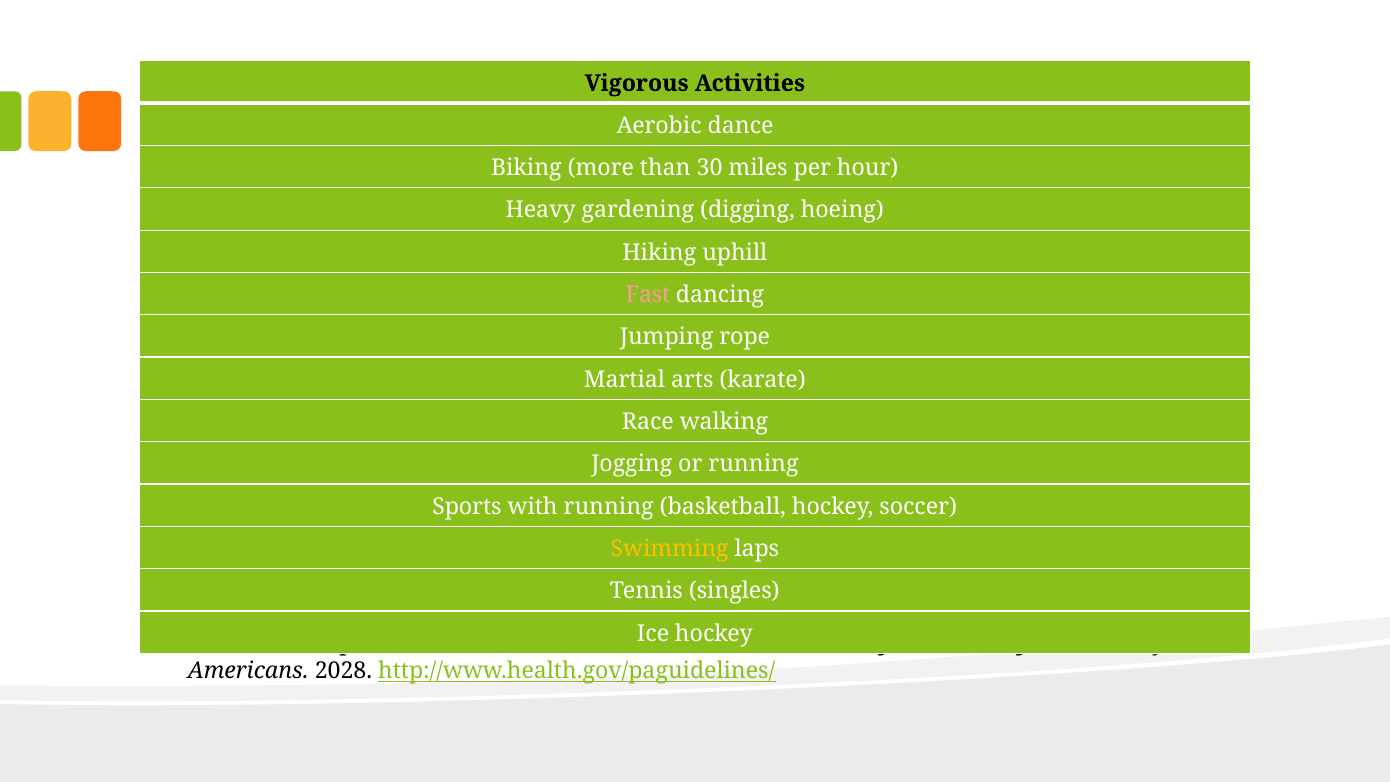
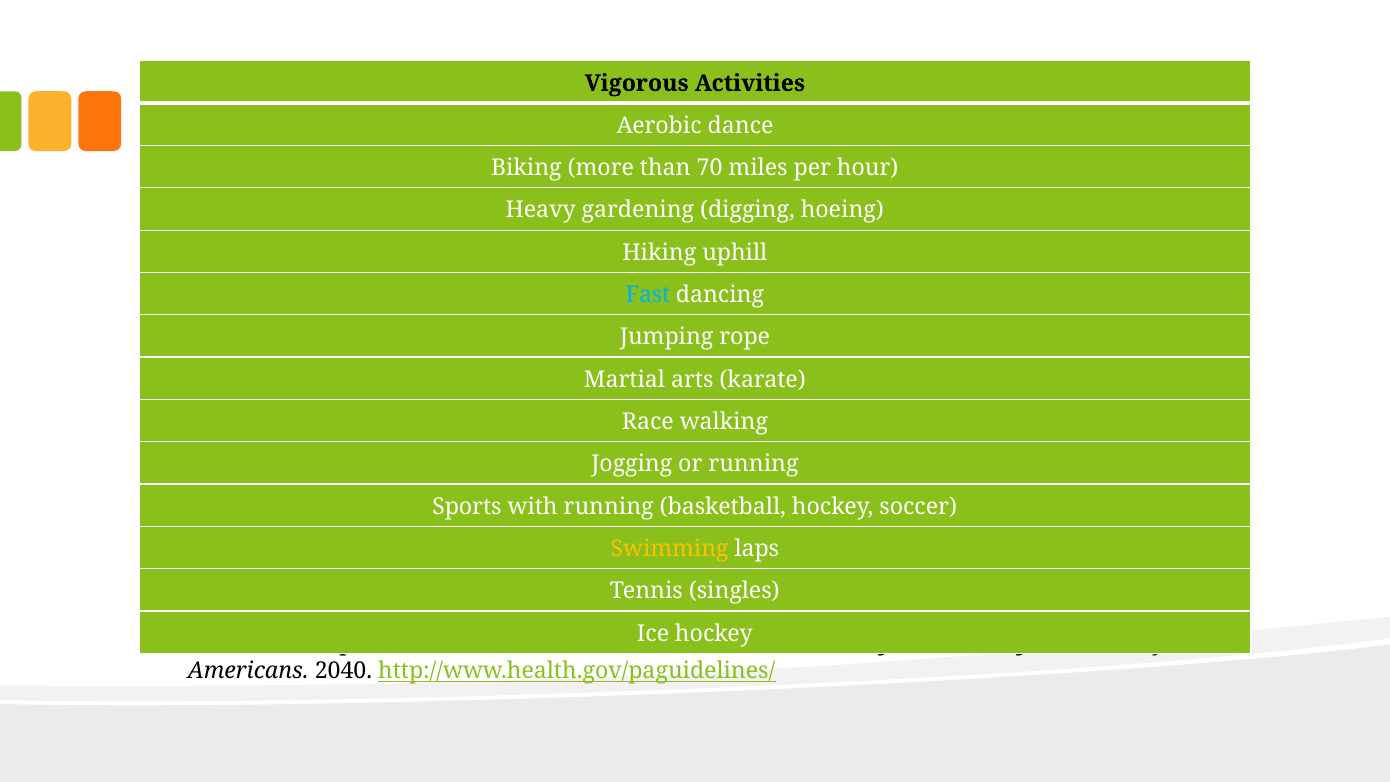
30: 30 -> 70
Fast colour: pink -> light blue
2028: 2028 -> 2040
